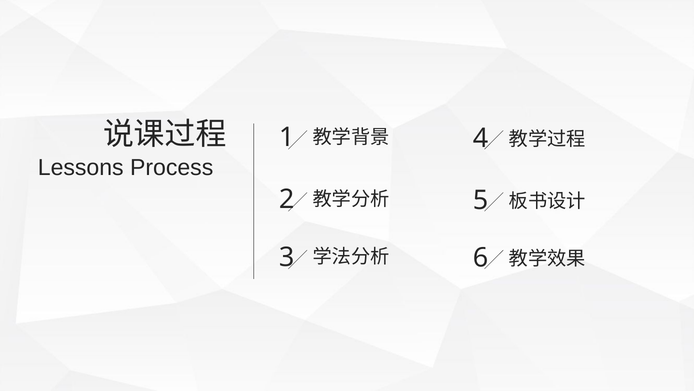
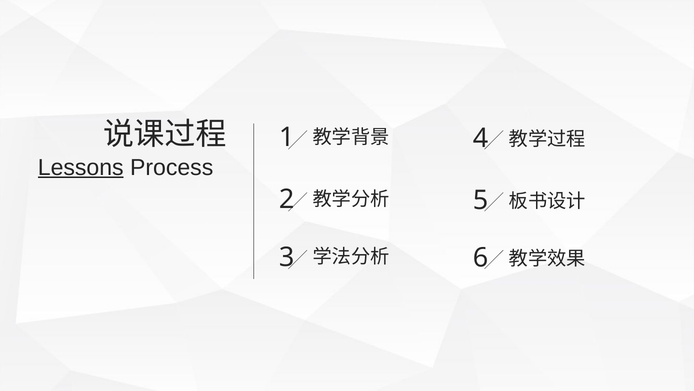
Lessons underline: none -> present
